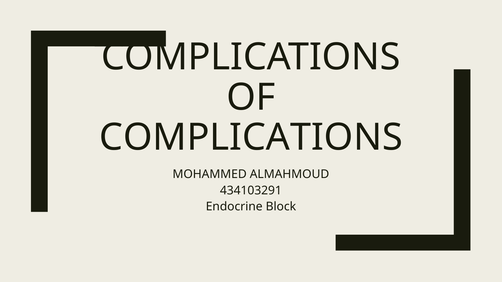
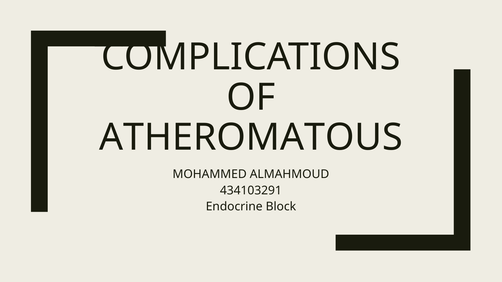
COMPLICATIONS at (251, 138): COMPLICATIONS -> ATHEROMATOUS
